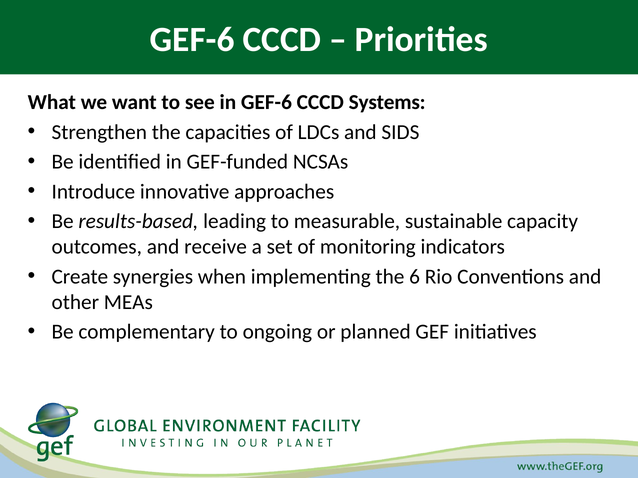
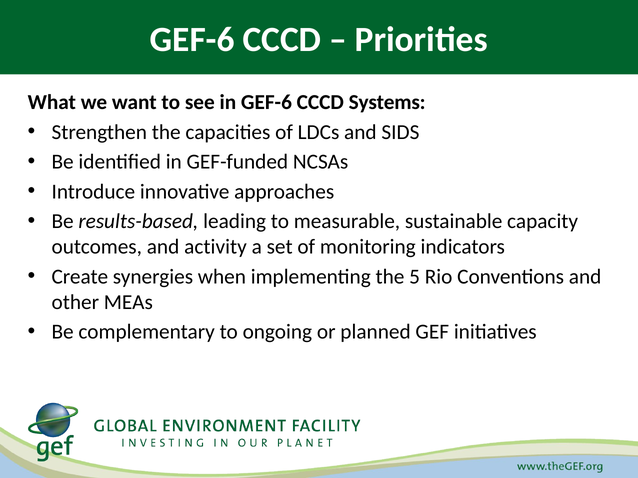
receive: receive -> activity
6: 6 -> 5
